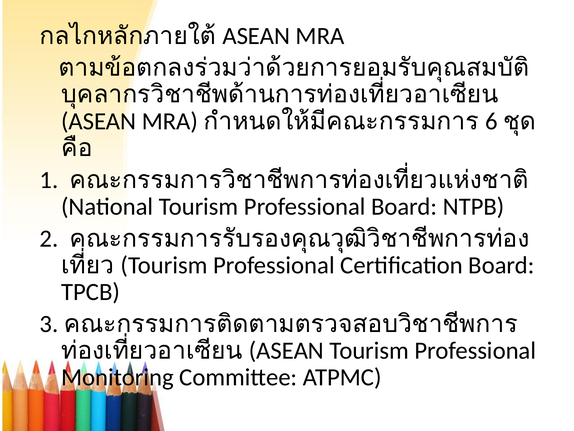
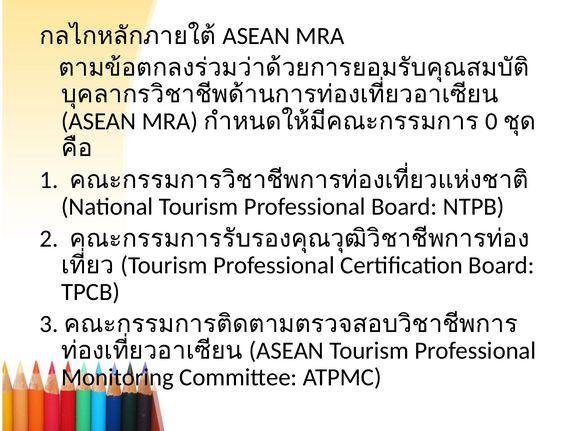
6: 6 -> 0
